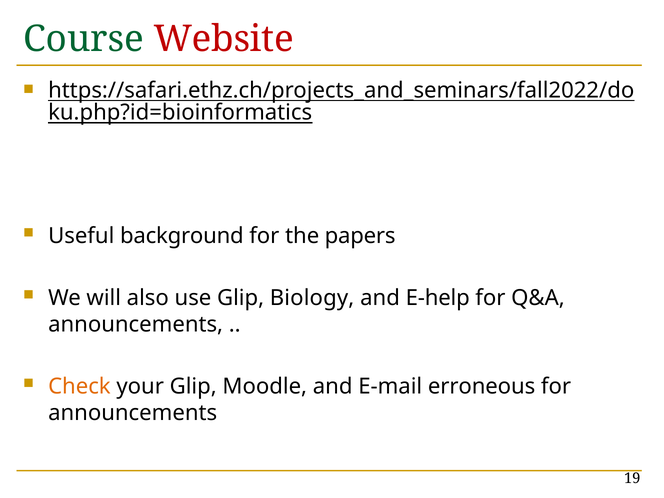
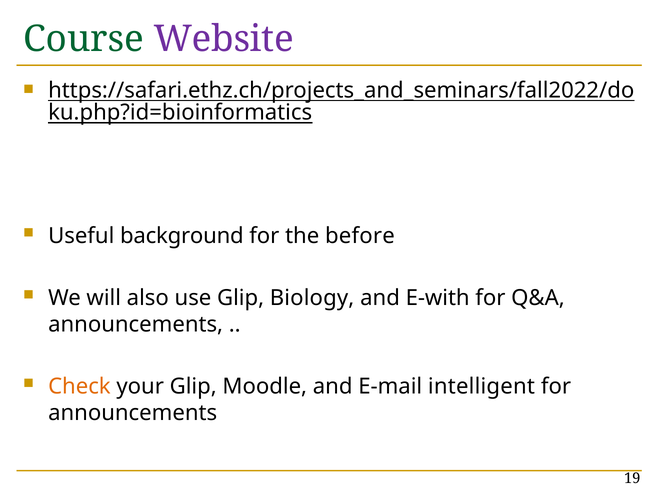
Website colour: red -> purple
papers: papers -> before
E-help: E-help -> E-with
erroneous: erroneous -> intelligent
